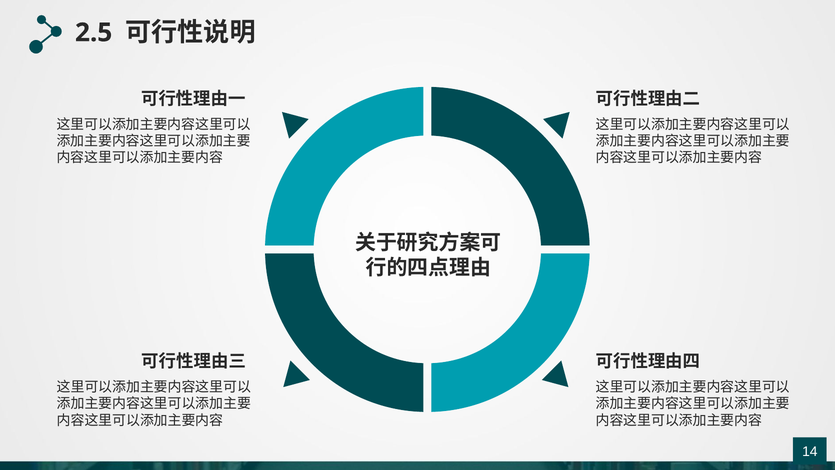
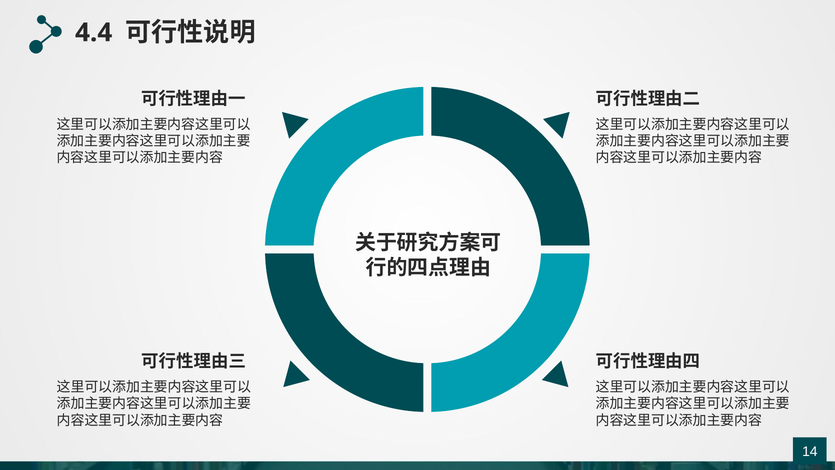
2.5: 2.5 -> 4.4
